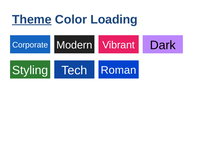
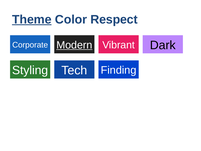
Loading: Loading -> Respect
Modern underline: none -> present
Roman: Roman -> Finding
